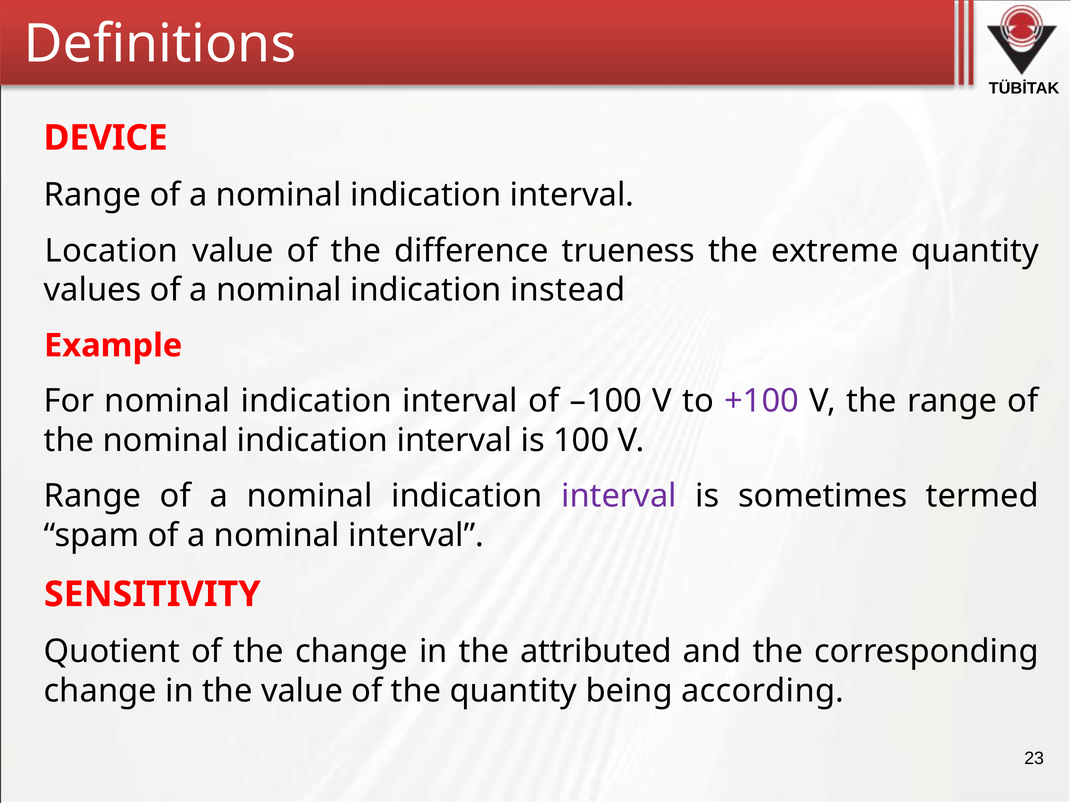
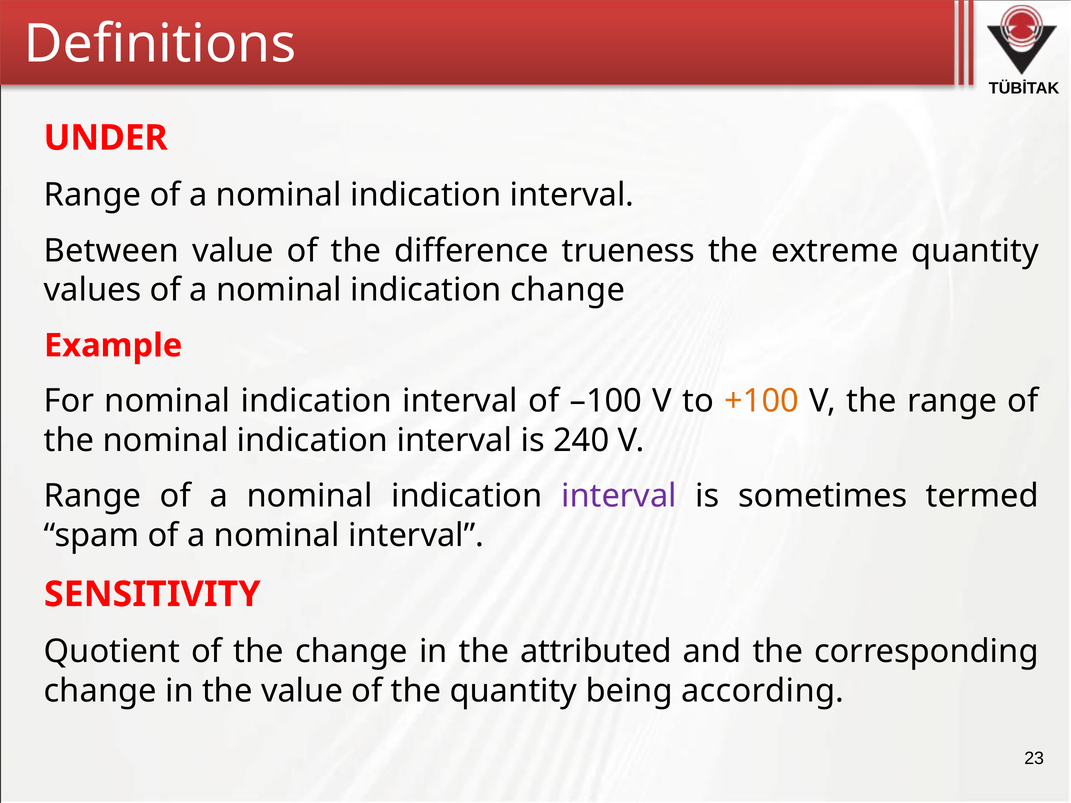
DEVICE: DEVICE -> UNDER
Location: Location -> Between
indication instead: instead -> change
+100 colour: purple -> orange
100: 100 -> 240
